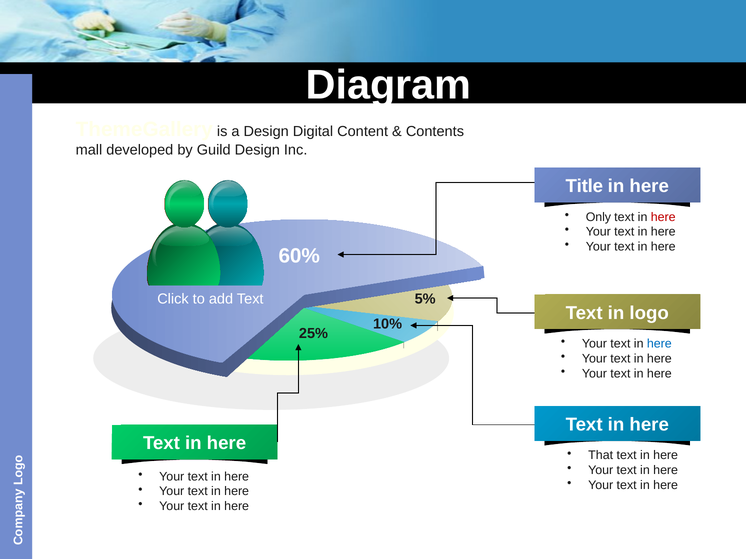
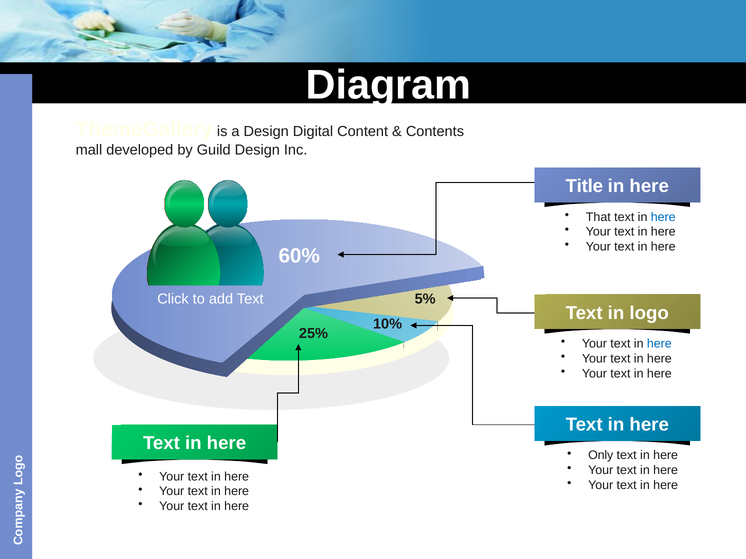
Only: Only -> That
here at (663, 217) colour: red -> blue
That: That -> Only
